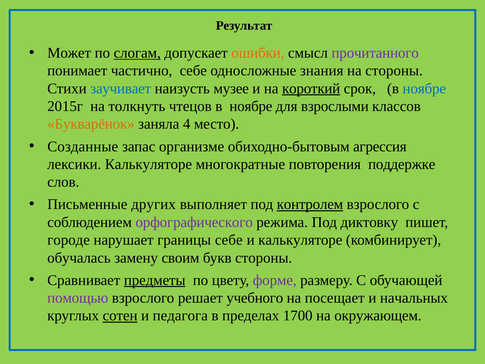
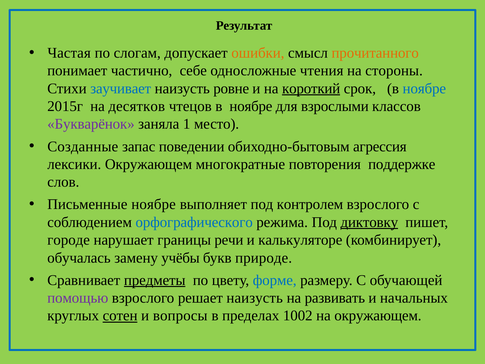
Может: Может -> Частая
слогам underline: present -> none
прочитанного colour: purple -> orange
знания: знания -> чтения
музее: музее -> ровне
толкнуть: толкнуть -> десятков
Букварёнок colour: orange -> purple
4: 4 -> 1
организме: организме -> поведении
лексики Калькуляторе: Калькуляторе -> Окружающем
Письменные других: других -> ноябре
контролем underline: present -> none
орфографического colour: purple -> blue
диктовку underline: none -> present
границы себе: себе -> речи
своим: своим -> учёбы
букв стороны: стороны -> природе
форме colour: purple -> blue
решает учебного: учебного -> наизусть
посещает: посещает -> развивать
педагога: педагога -> вопросы
1700: 1700 -> 1002
